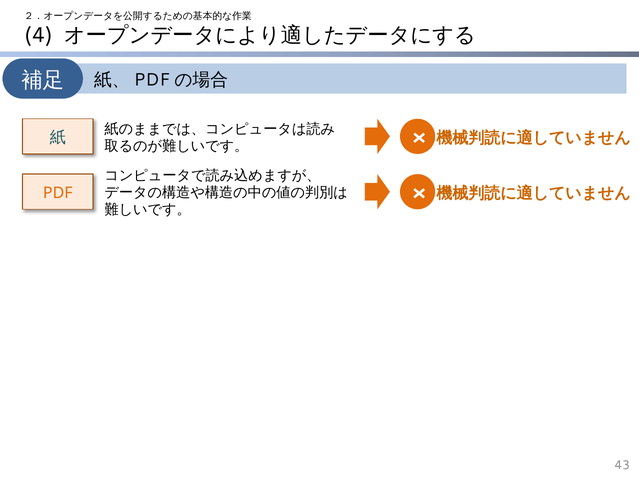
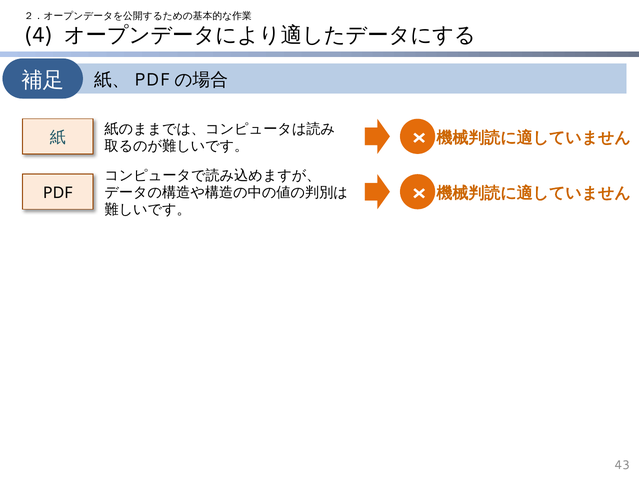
PDF colour: orange -> black
